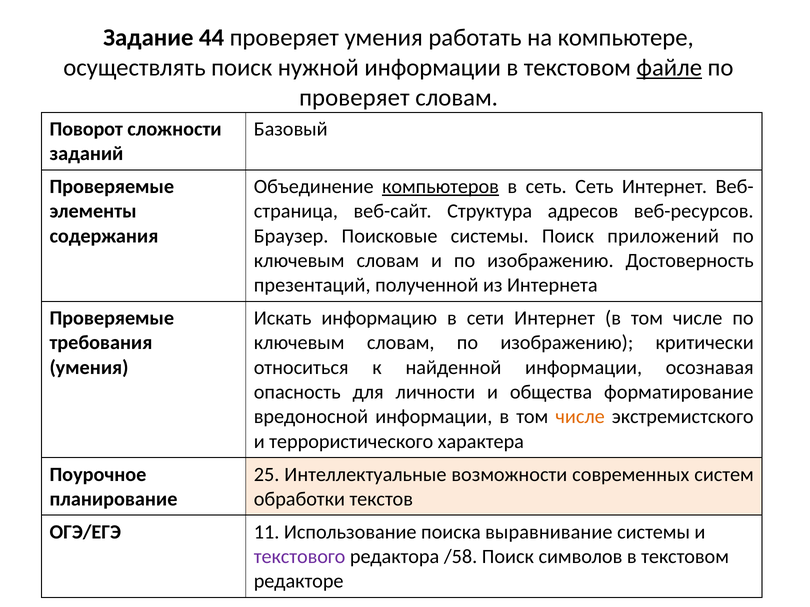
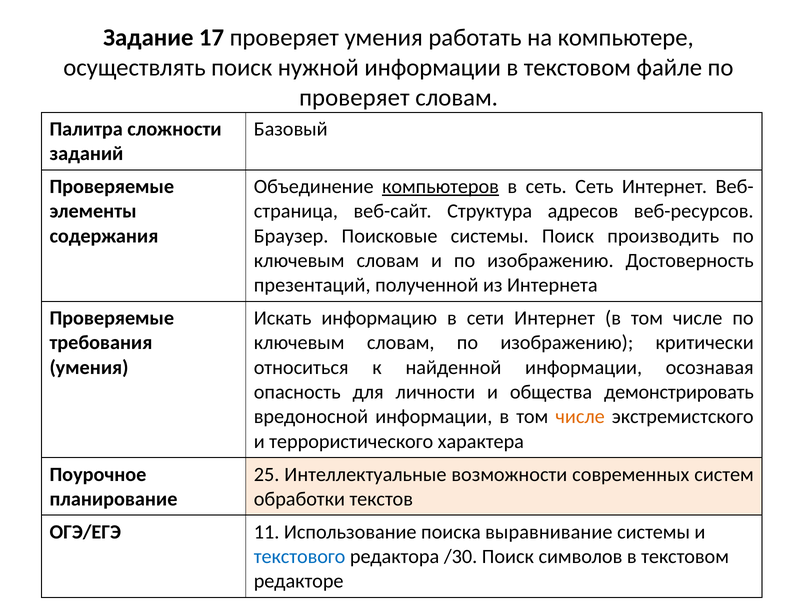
44: 44 -> 17
файле underline: present -> none
Поворот: Поворот -> Палитра
приложений: приложений -> производить
форматирование: форматирование -> демонстрировать
текстового colour: purple -> blue
/58: /58 -> /30
